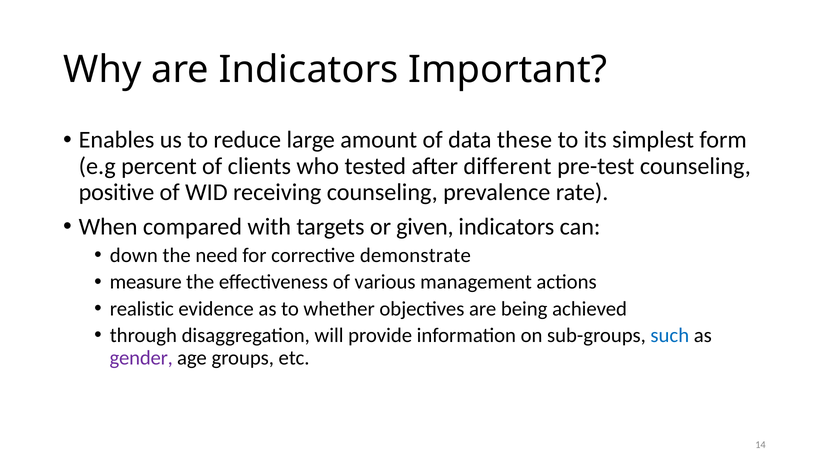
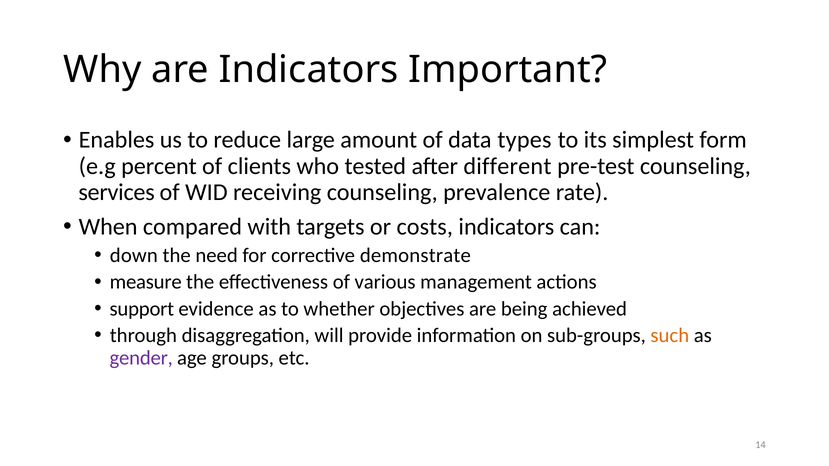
these: these -> types
positive: positive -> services
given: given -> costs
realistic: realistic -> support
such colour: blue -> orange
